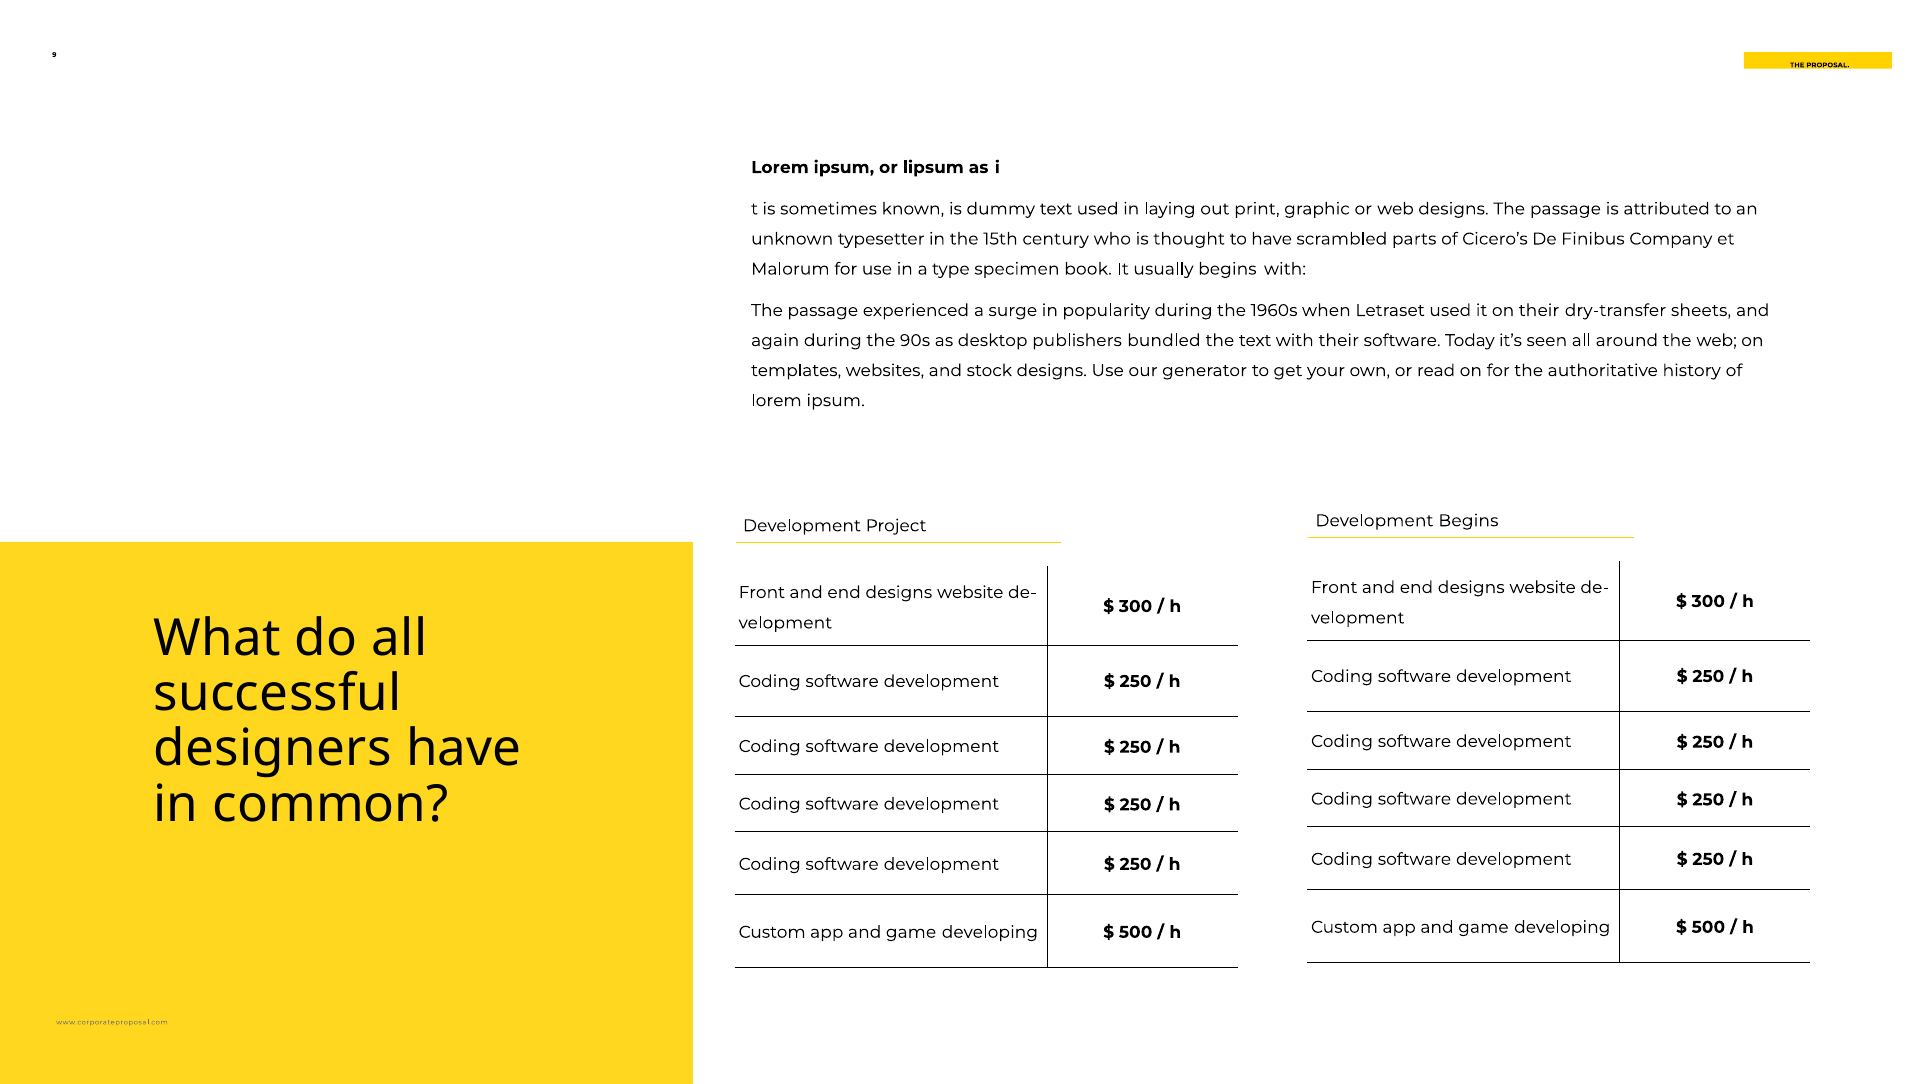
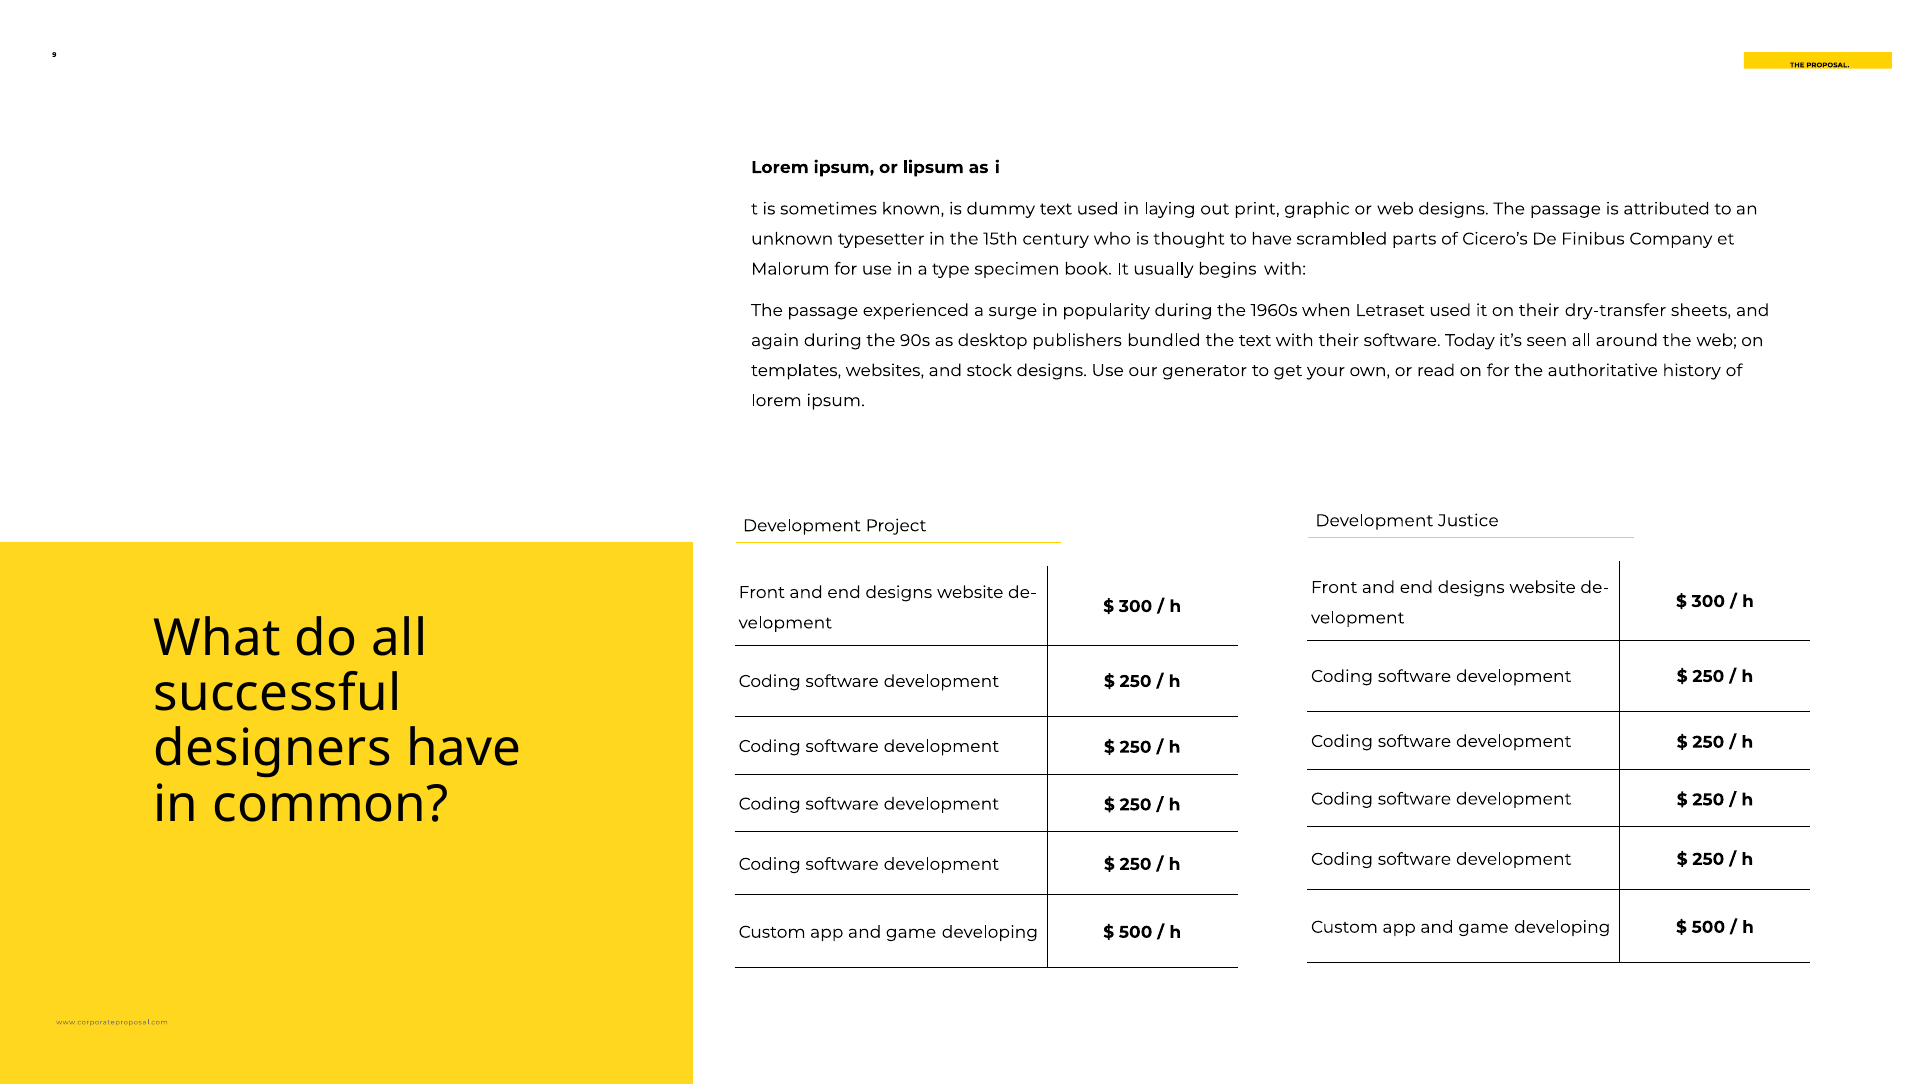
Development Begins: Begins -> Justice
